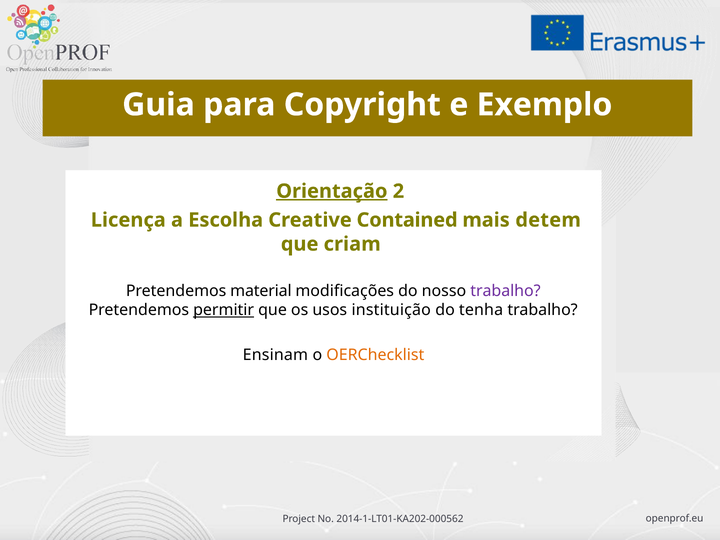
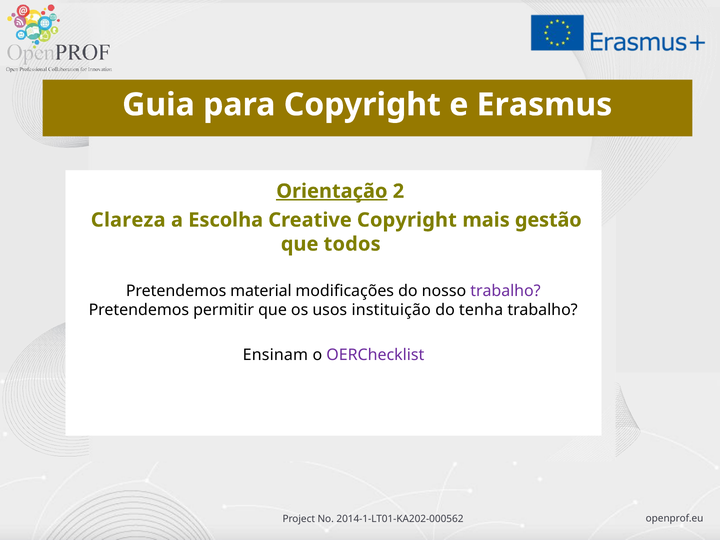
Exemplo: Exemplo -> Erasmus
Licença: Licença -> Clareza
Creative Contained: Contained -> Copyright
detem: detem -> gestão
criam: criam -> todos
permitir underline: present -> none
OERChecklist colour: orange -> purple
